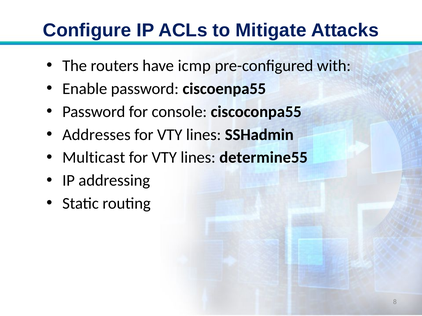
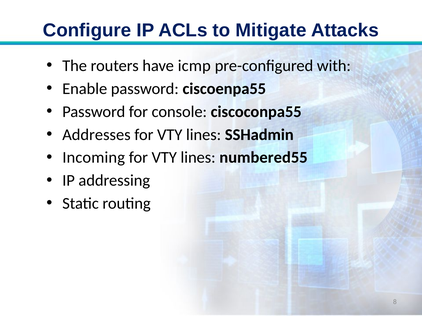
Multicast: Multicast -> Incoming
determine55: determine55 -> numbered55
